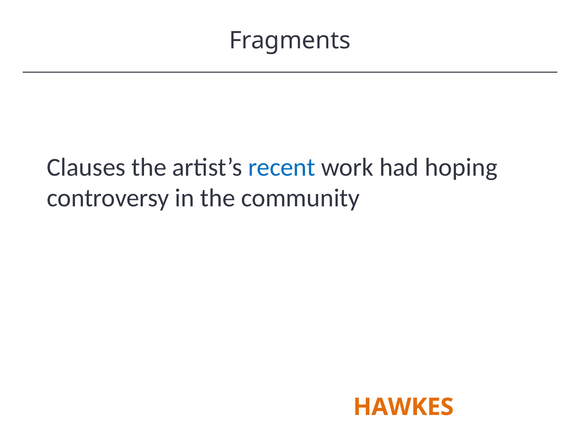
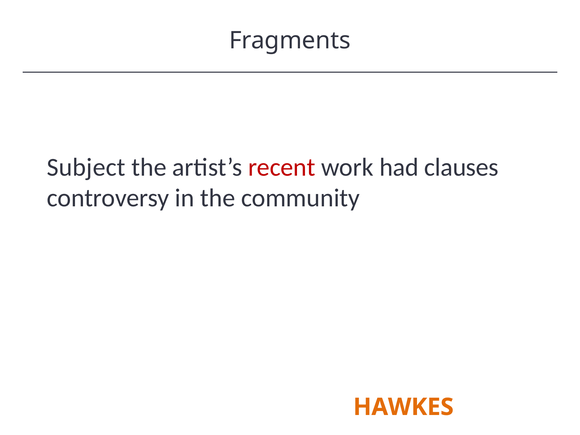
Clauses: Clauses -> Subject
recent colour: blue -> red
hoping: hoping -> clauses
